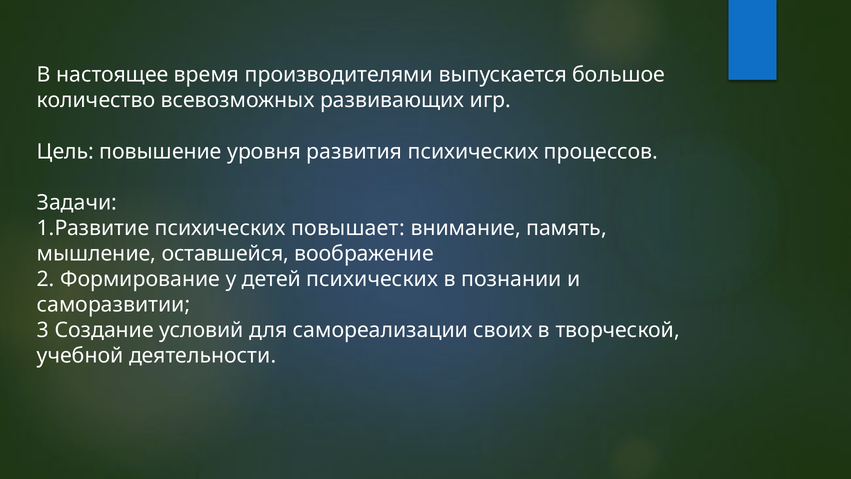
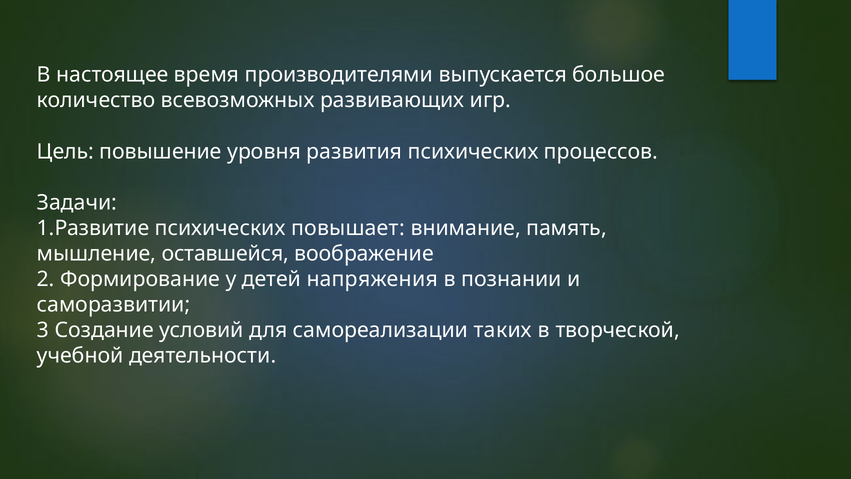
детей психических: психических -> напряжения
своих: своих -> таких
